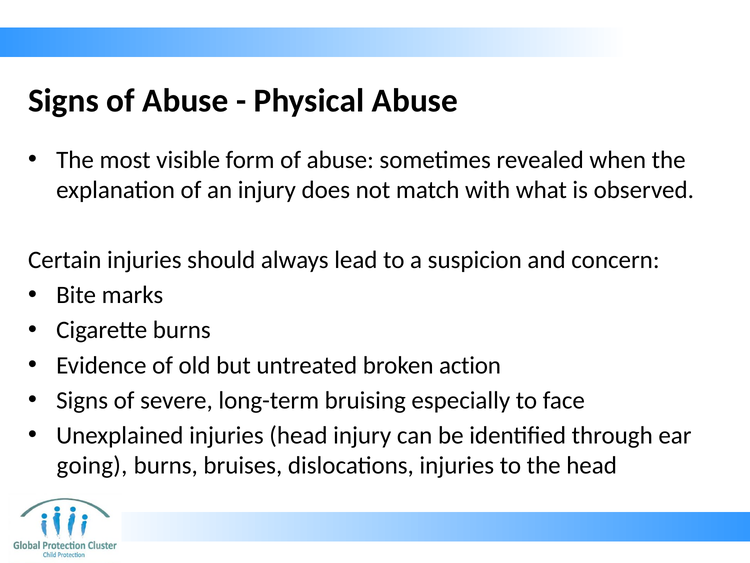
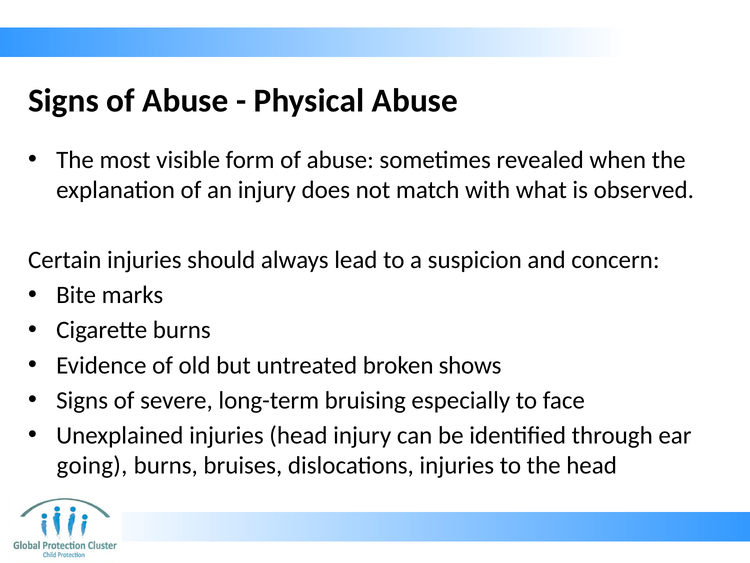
action: action -> shows
